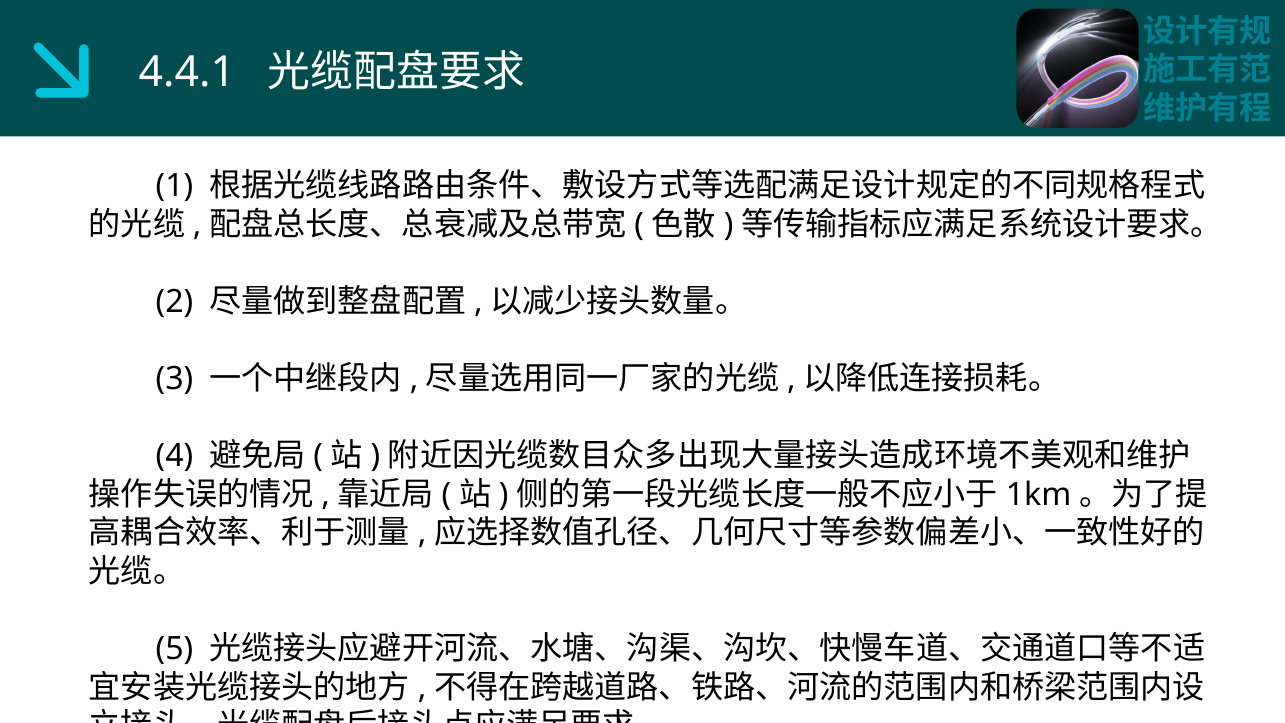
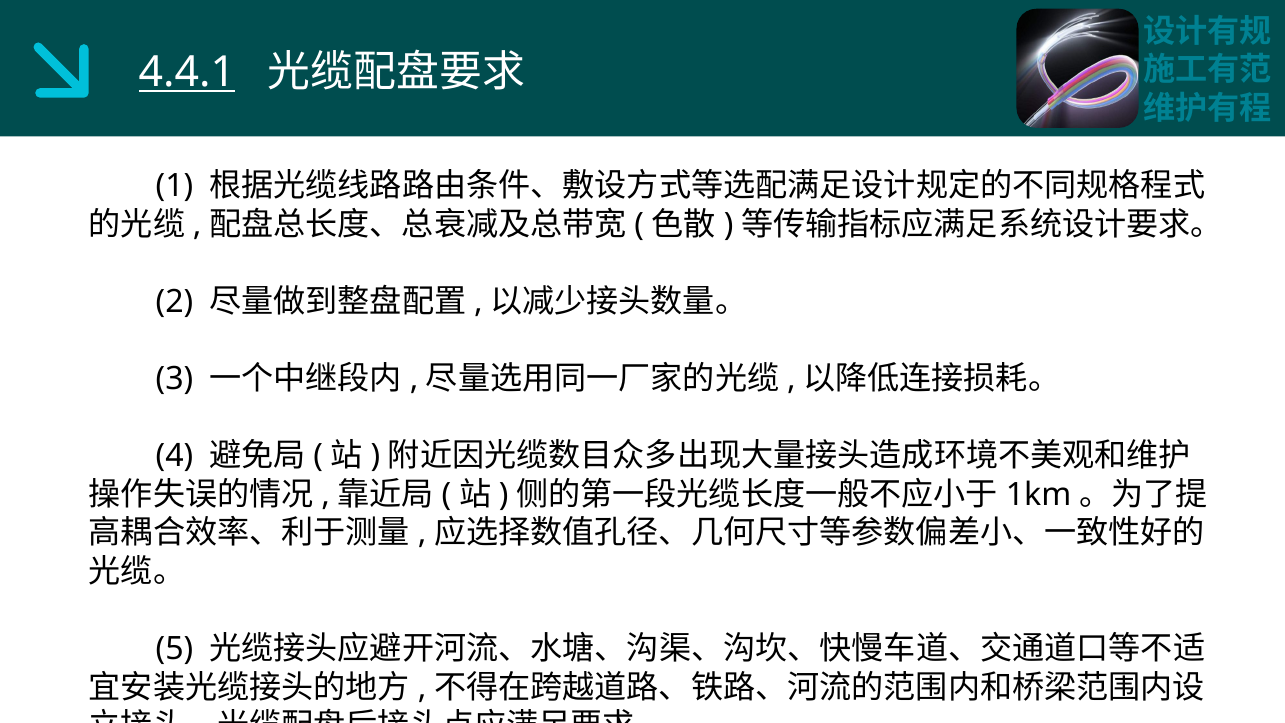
4.4.1 underline: none -> present
